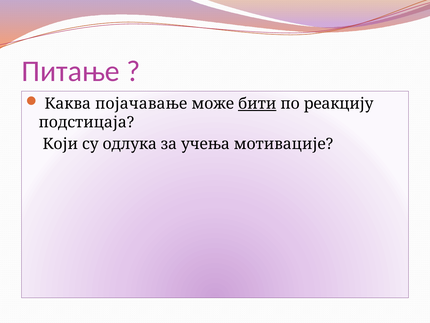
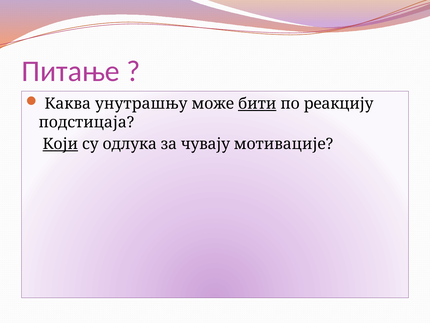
појачавање: појачавање -> унутрашњу
Који underline: none -> present
учења: учења -> чувају
